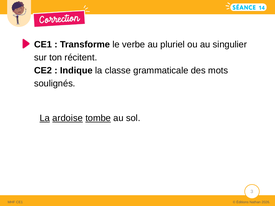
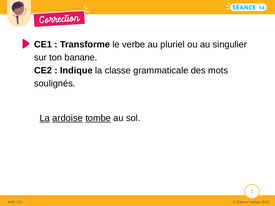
récitent: récitent -> banane
